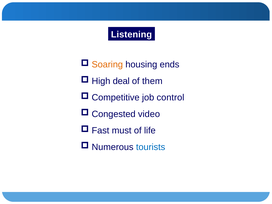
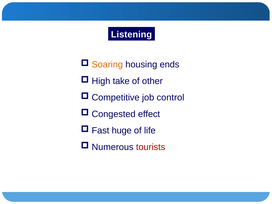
deal: deal -> take
them: them -> other
video: video -> effect
must: must -> huge
tourists colour: blue -> red
